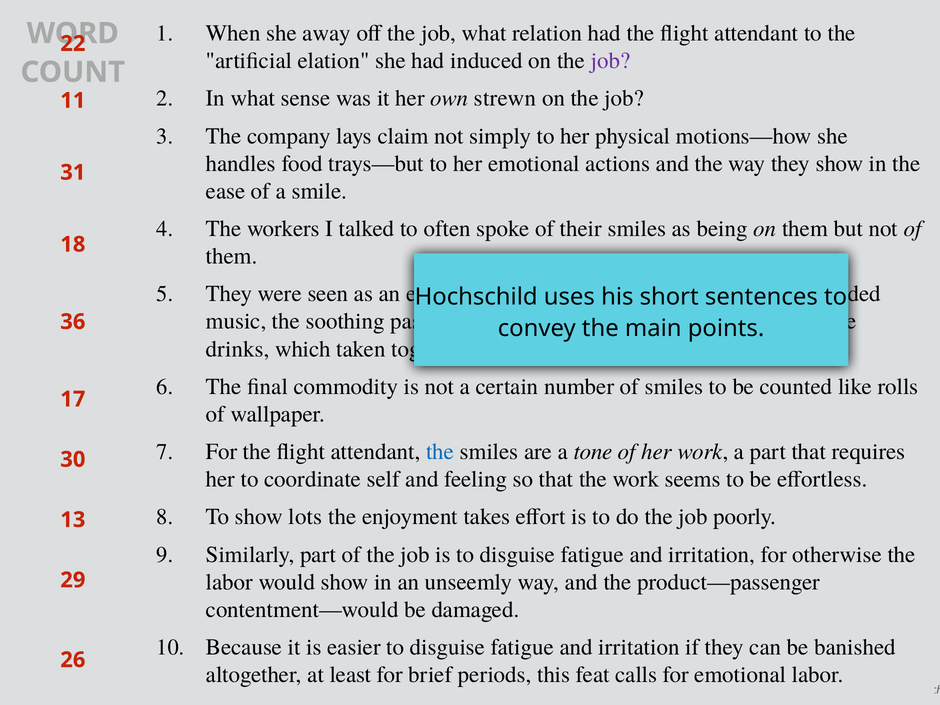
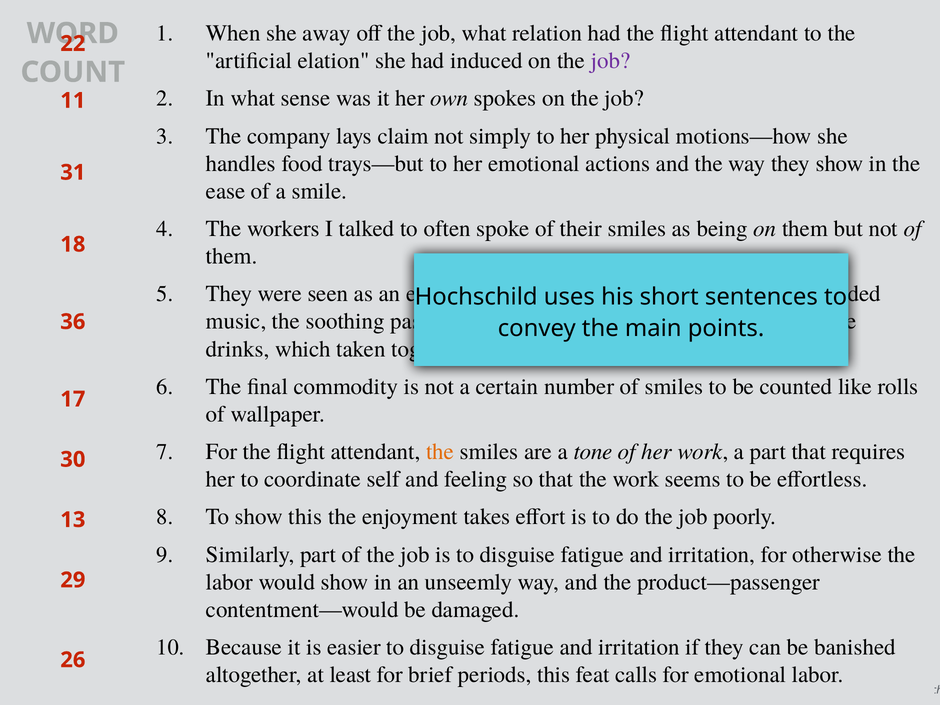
strewn: strewn -> spokes
the at (440, 452) colour: blue -> orange
show lots: lots -> this
